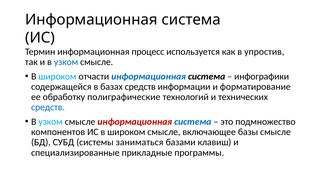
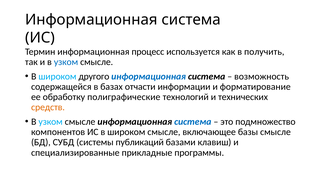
упростив: упростив -> получить
отчасти: отчасти -> другого
инфографики: инфографики -> возможность
базах средств: средств -> отчасти
средств at (48, 108) colour: blue -> orange
информационная at (135, 122) colour: red -> black
заниматься: заниматься -> публикаций
